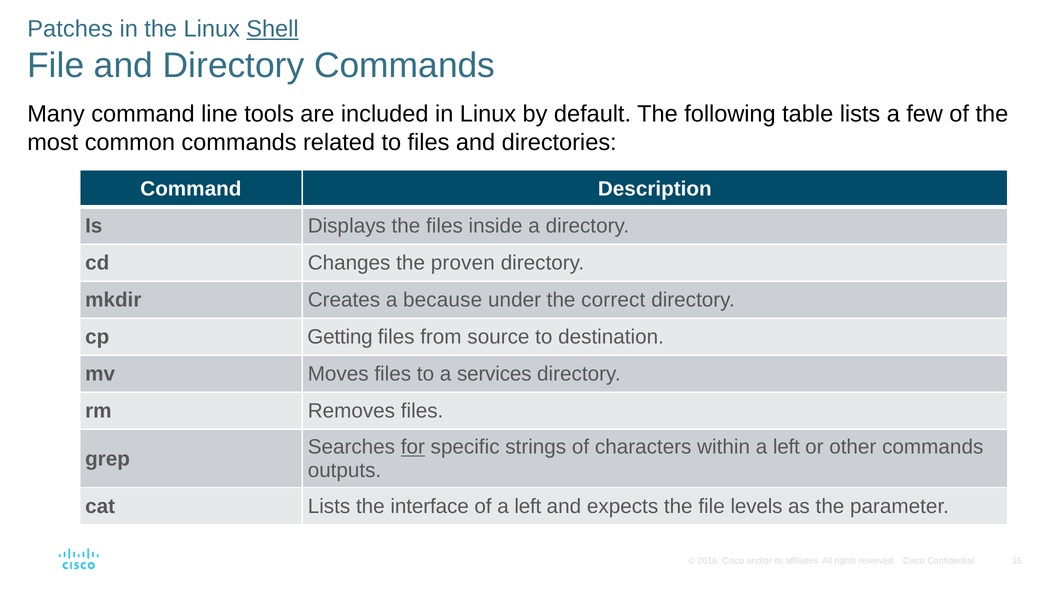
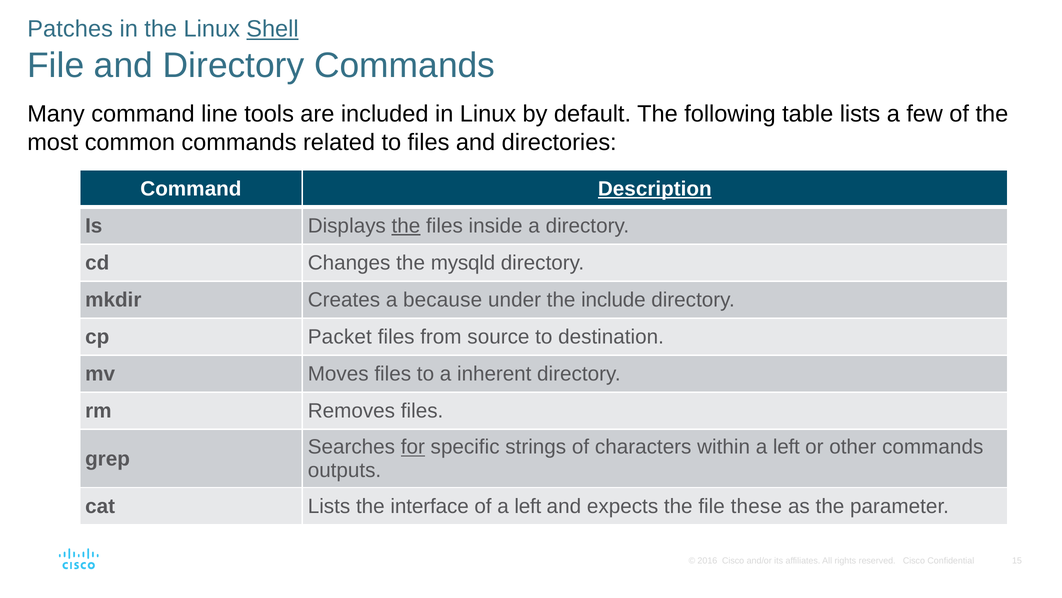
Description underline: none -> present
the at (406, 226) underline: none -> present
proven: proven -> mysqld
correct: correct -> include
Getting: Getting -> Packet
services: services -> inherent
levels: levels -> these
